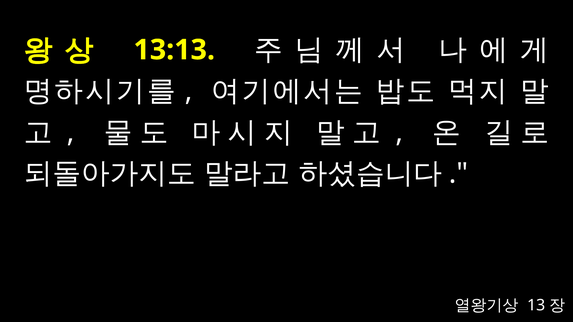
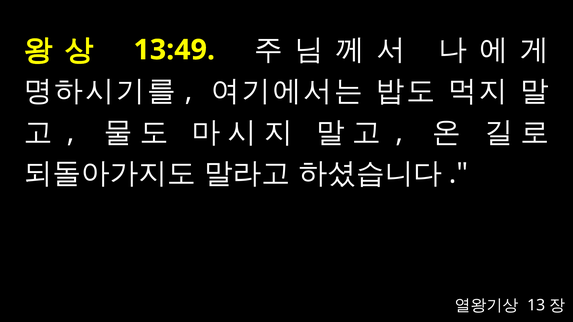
13:13: 13:13 -> 13:49
